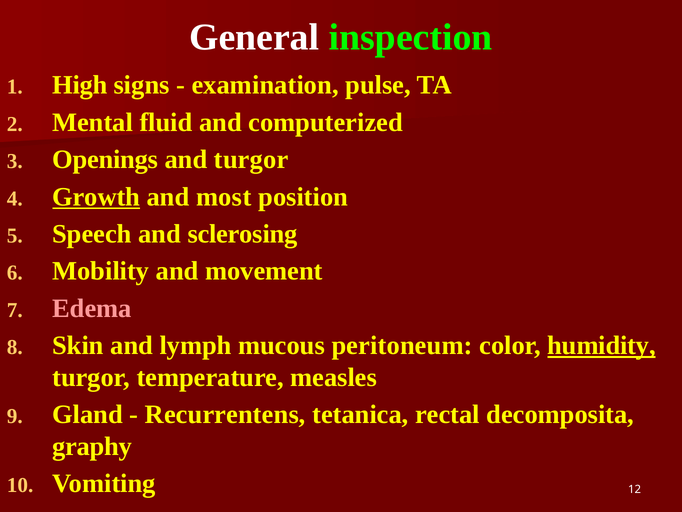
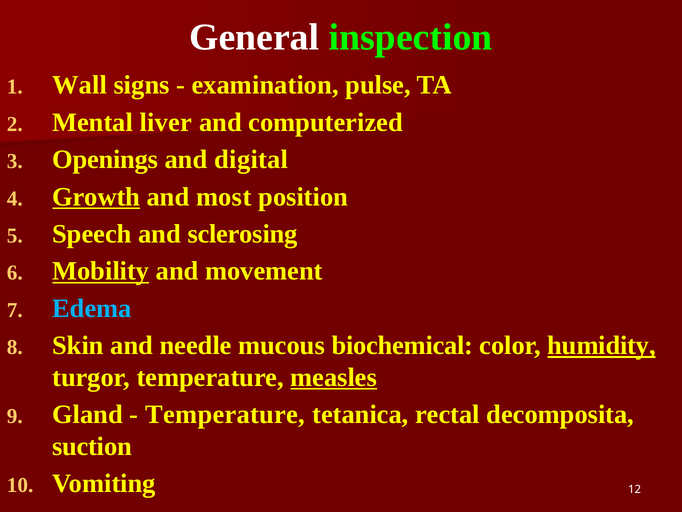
High: High -> Wall
fluid: fluid -> liver
and turgor: turgor -> digital
Mobility underline: none -> present
Edema colour: pink -> light blue
lymph: lymph -> needle
peritoneum: peritoneum -> biochemical
measles underline: none -> present
Recurrentens at (225, 414): Recurrentens -> Temperature
graphy: graphy -> suction
